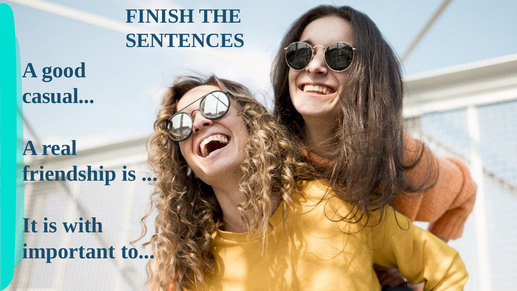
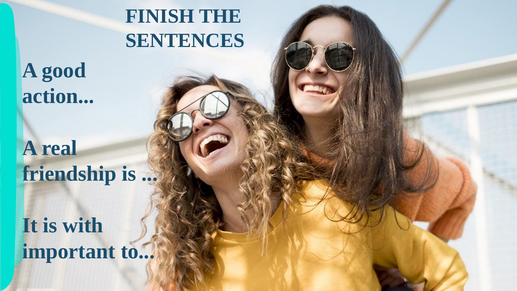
casual: casual -> action
